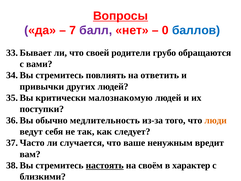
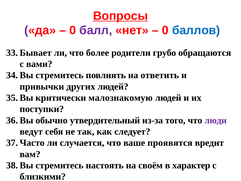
7 at (73, 30): 7 -> 0
своей: своей -> более
медлительность: медлительность -> утвердительный
люди colour: orange -> purple
ненужным: ненужным -> проявятся
настоять underline: present -> none
